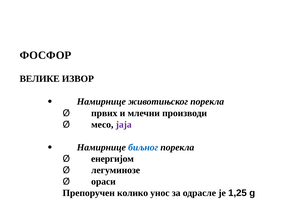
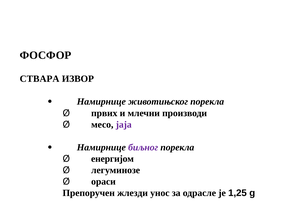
ВЕЛИКЕ: ВЕЛИКЕ -> СТВАРА
биљног colour: blue -> purple
колико: колико -> жлезди
